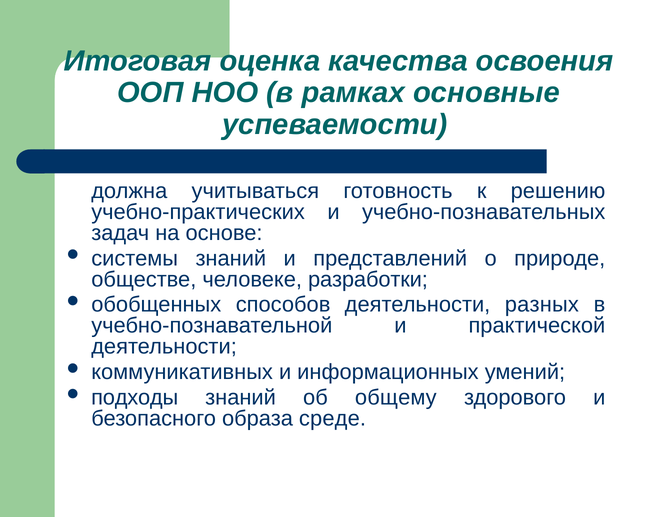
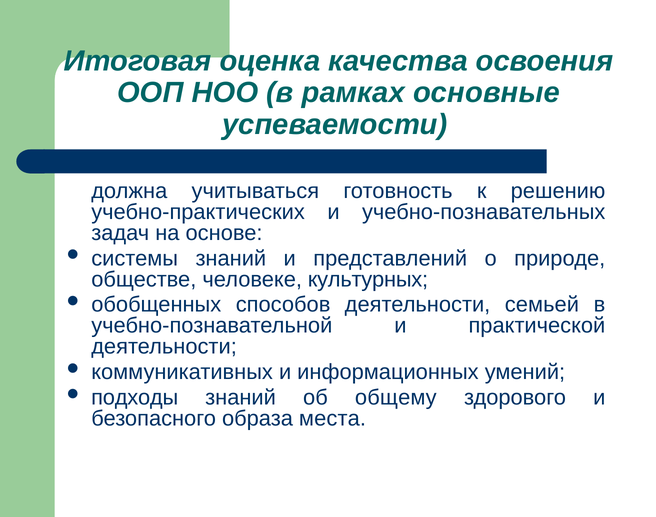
разработки: разработки -> культурных
разных: разных -> семьей
среде: среде -> места
